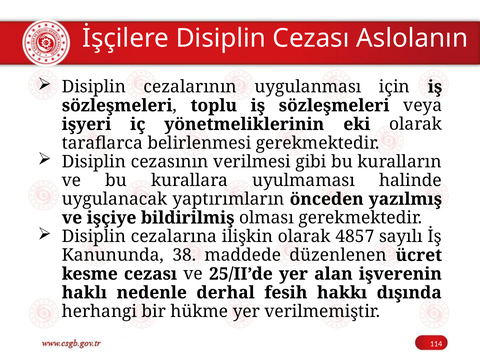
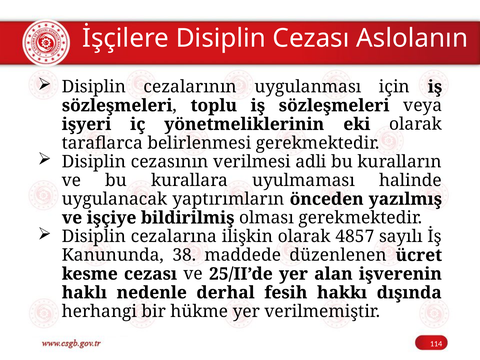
gibi: gibi -> adli
